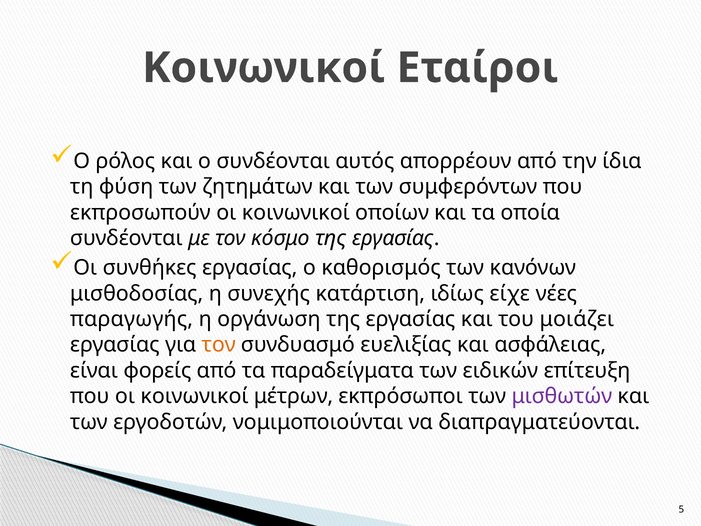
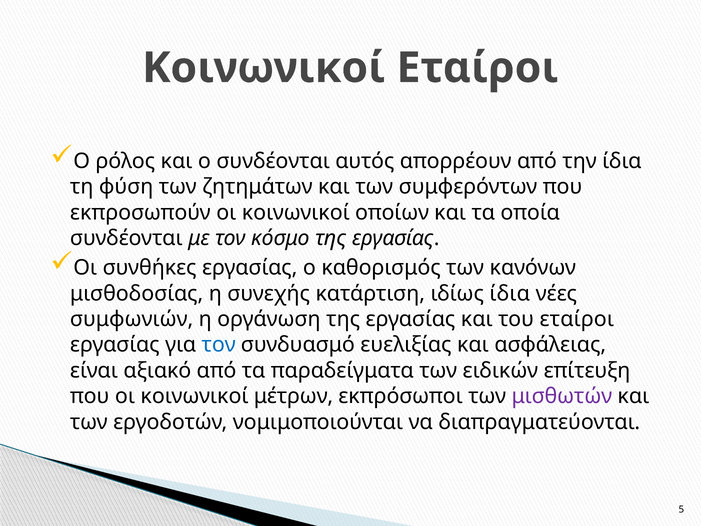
ιδίως είχε: είχε -> ίδια
παραγωγής: παραγωγής -> συμφωνιών
του μοιάζει: μοιάζει -> εταίροι
τον at (219, 345) colour: orange -> blue
φορείς: φορείς -> αξιακό
